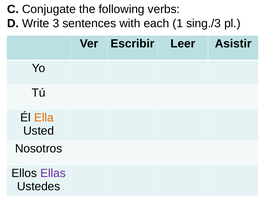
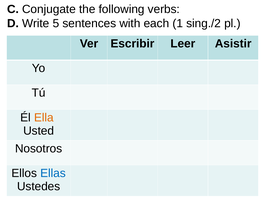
3: 3 -> 5
sing./3: sing./3 -> sing./2
Ellas colour: purple -> blue
